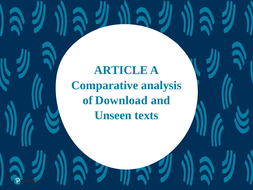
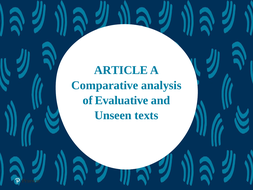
Download: Download -> Evaluative
